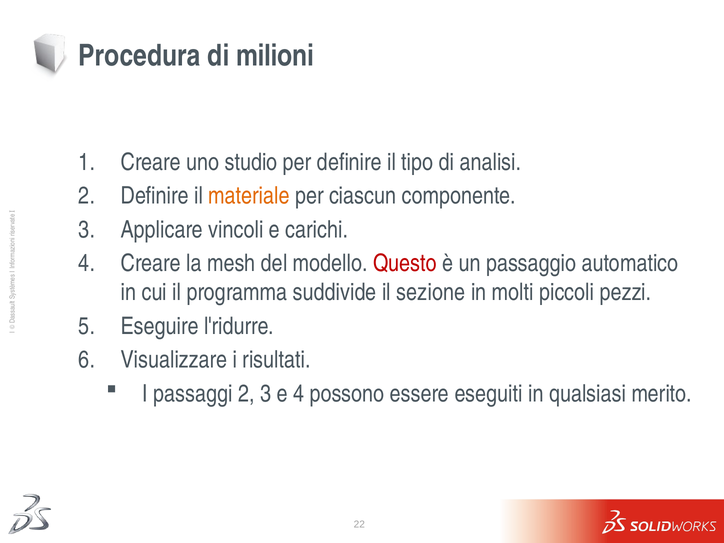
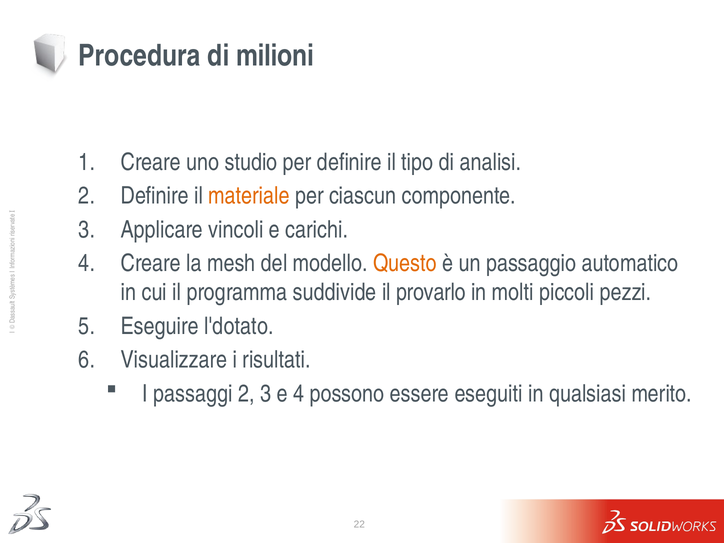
Questo colour: red -> orange
sezione: sezione -> provarlo
l'ridurre: l'ridurre -> l'dotato
